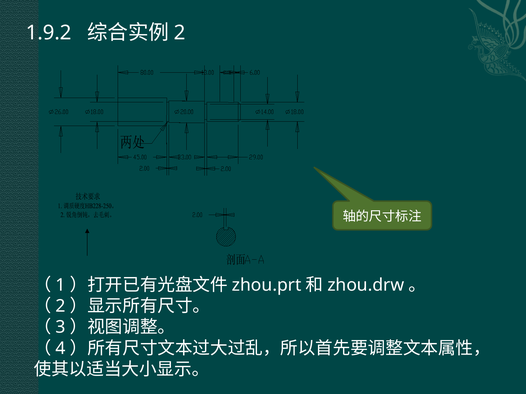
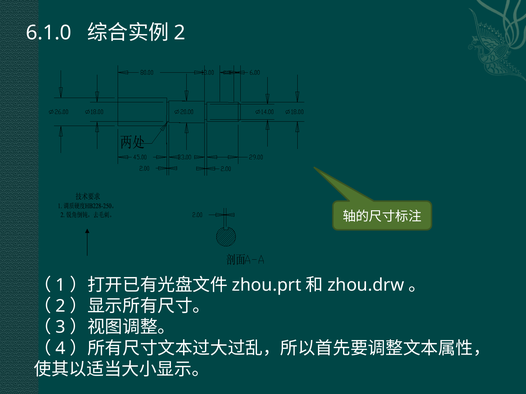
1.9.2: 1.9.2 -> 6.1.0
